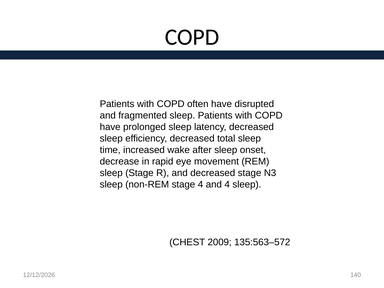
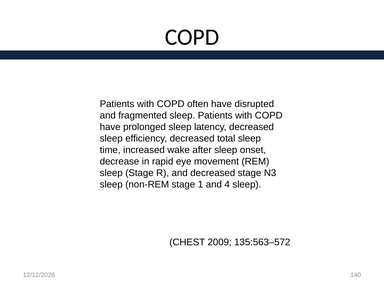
stage 4: 4 -> 1
